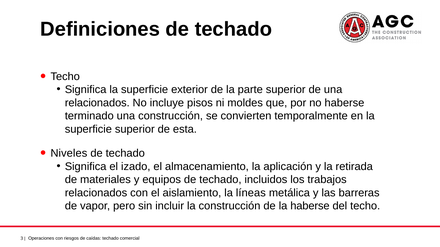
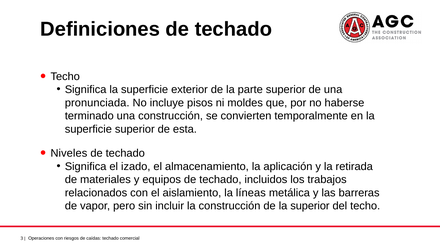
relacionados at (97, 103): relacionados -> pronunciada
la haberse: haberse -> superior
